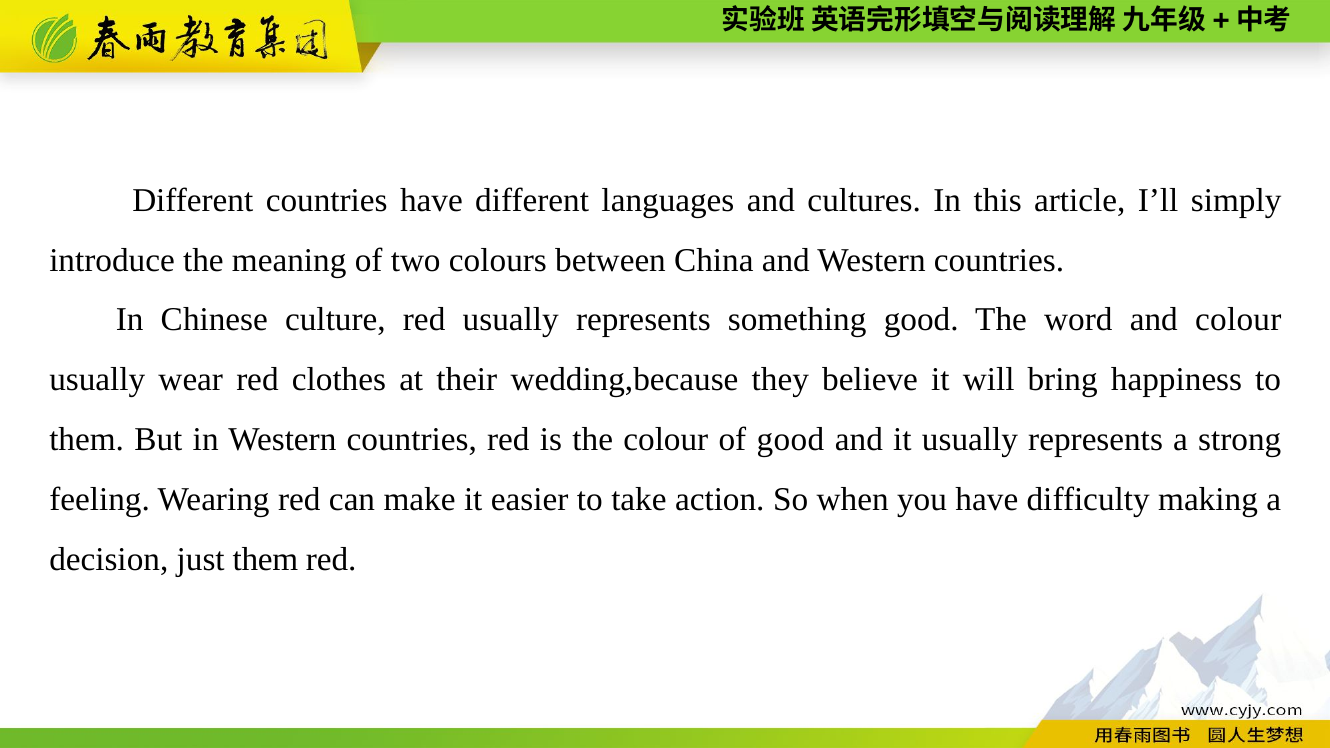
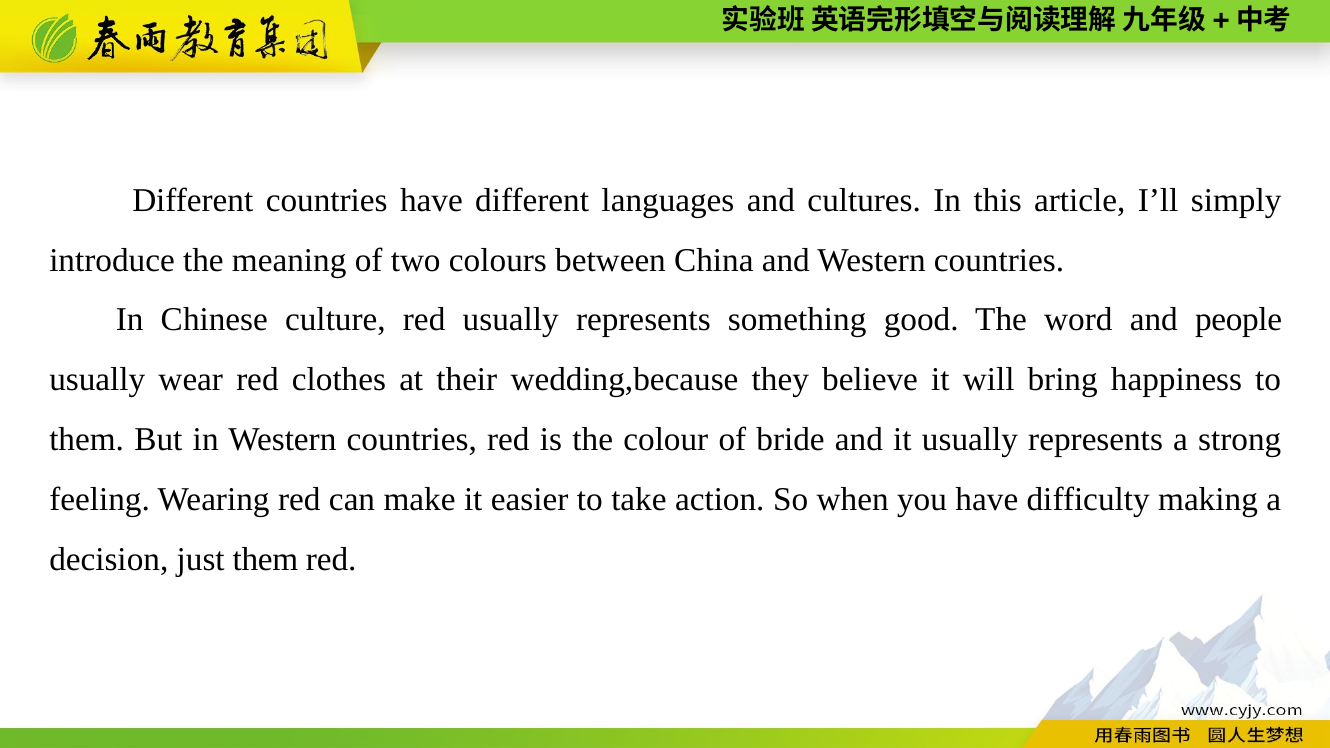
and colour: colour -> people
of good: good -> bride
